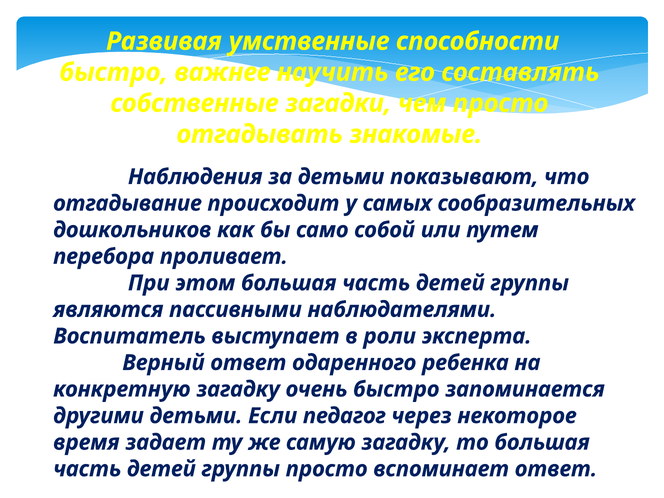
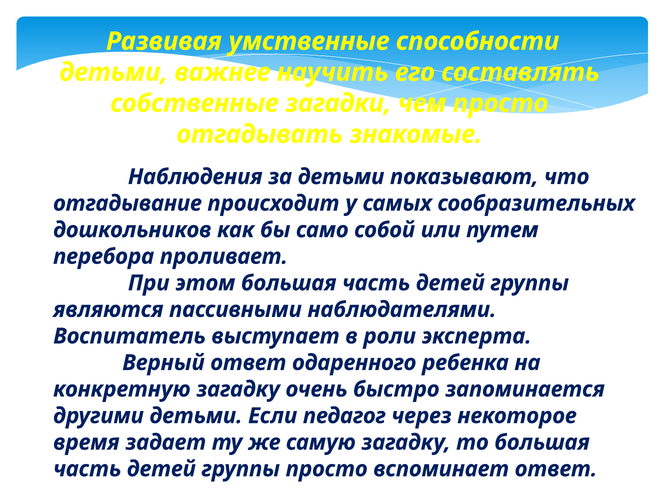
быстро at (114, 72): быстро -> детьми
